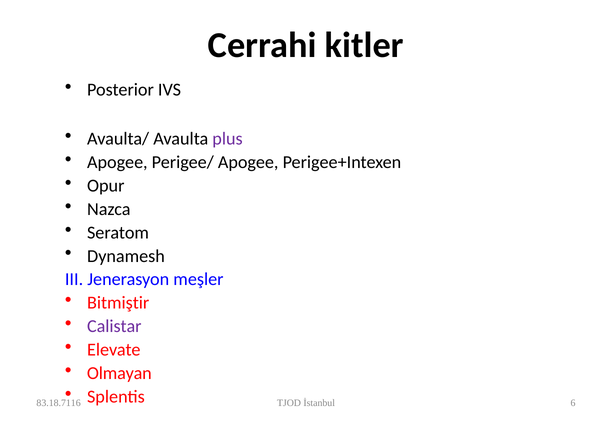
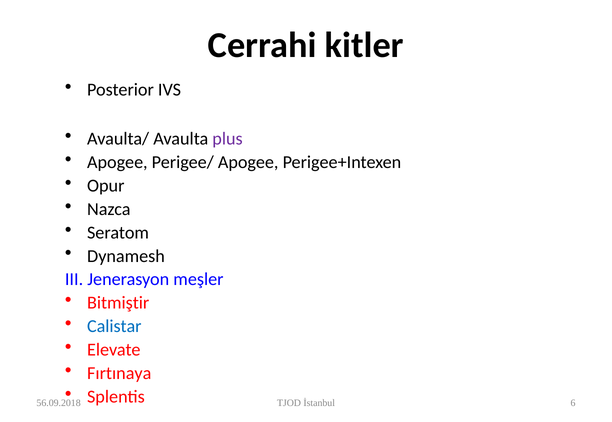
Calistar colour: purple -> blue
Olmayan: Olmayan -> Fırtınaya
83.18.7116: 83.18.7116 -> 56.09.2018
